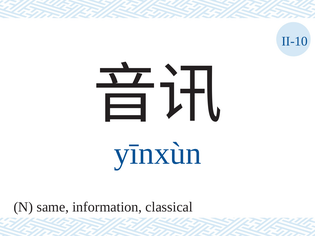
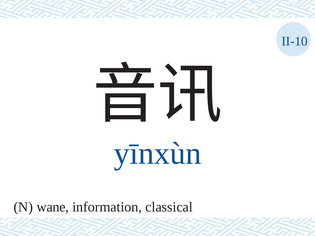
same: same -> wane
